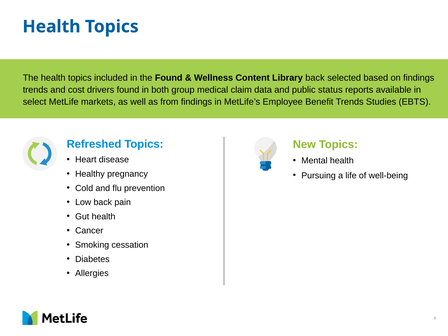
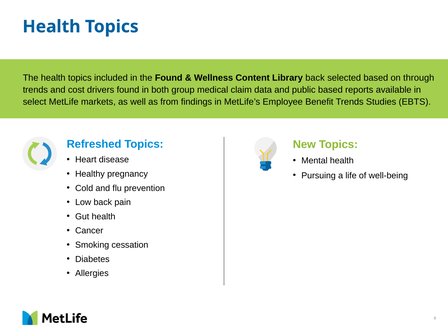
on findings: findings -> through
public status: status -> based
